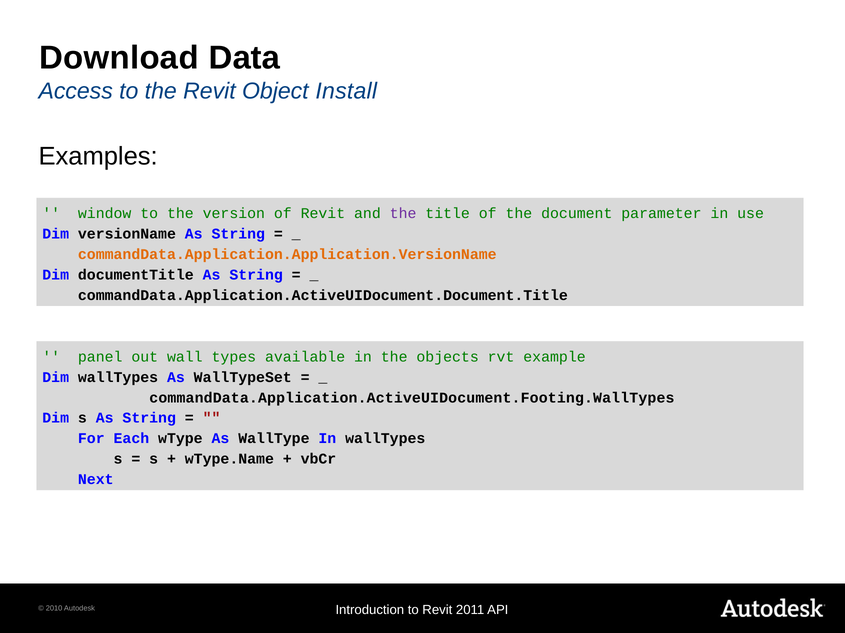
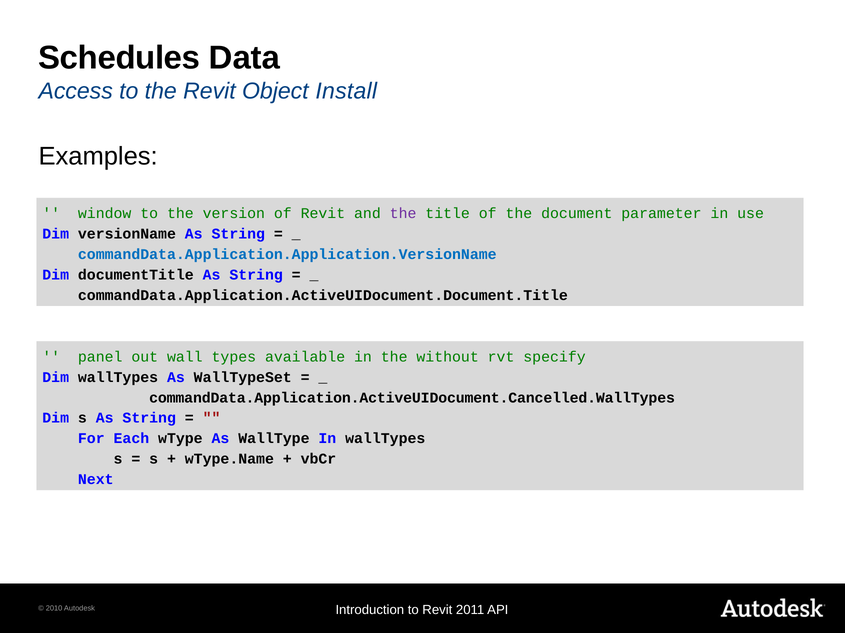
Download: Download -> Schedules
commandData.Application.Application.VersionName colour: orange -> blue
objects: objects -> without
example: example -> specify
commandData.Application.ActiveUIDocument.Footing.WallTypes: commandData.Application.ActiveUIDocument.Footing.WallTypes -> commandData.Application.ActiveUIDocument.Cancelled.WallTypes
